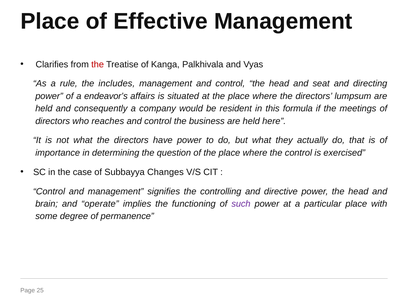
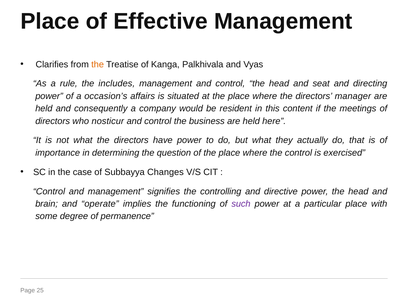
the at (98, 64) colour: red -> orange
endeavor’s: endeavor’s -> occasion’s
lumpsum: lumpsum -> manager
formula: formula -> content
reaches: reaches -> nosticur
